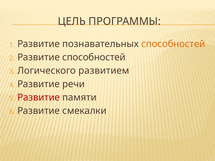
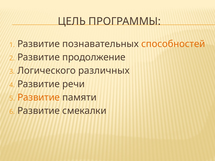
Развитие способностей: способностей -> продолжение
развитием: развитием -> различных
Развитие at (39, 98) colour: red -> orange
